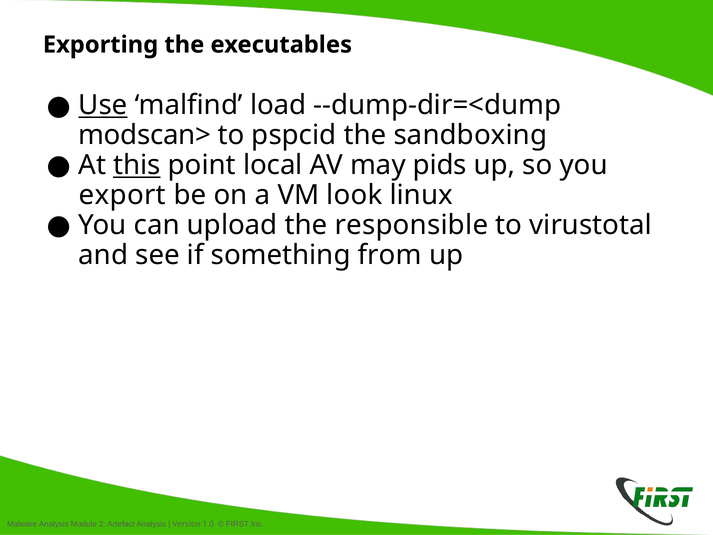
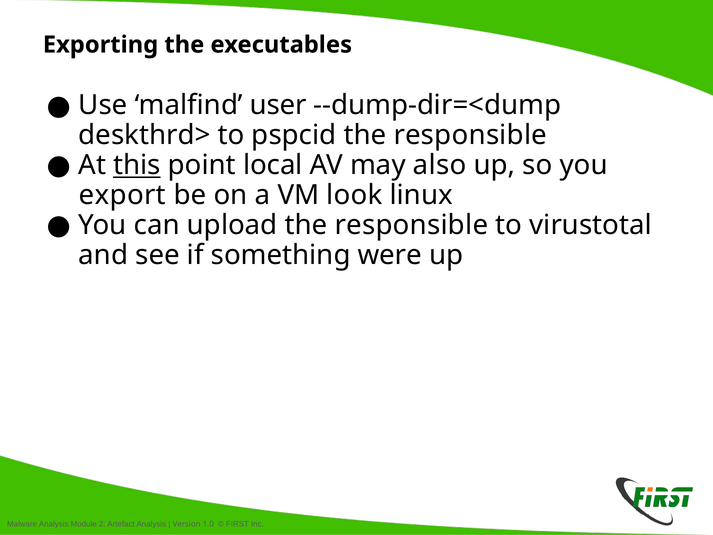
Use underline: present -> none
load: load -> user
modscan>: modscan> -> deskthrd>
sandboxing at (470, 135): sandboxing -> responsible
pids: pids -> also
from: from -> were
